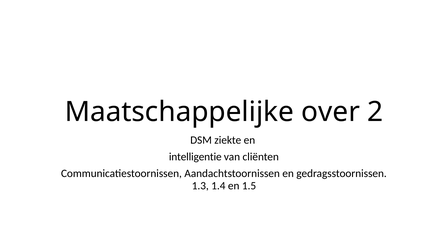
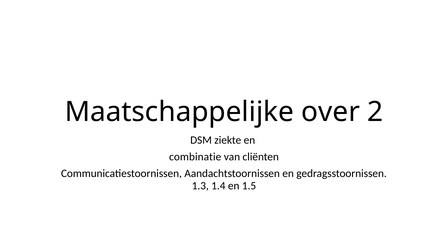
intelligentie: intelligentie -> combinatie
